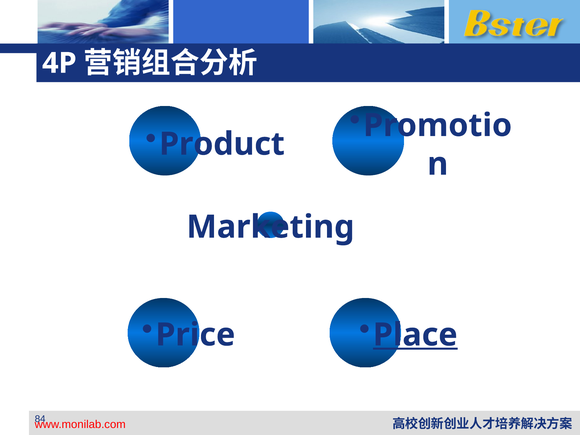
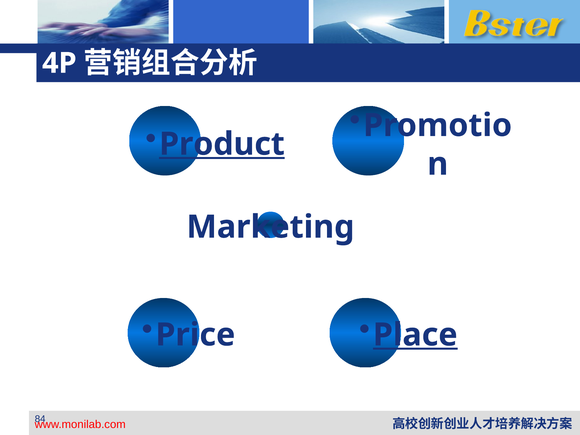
Product underline: none -> present
